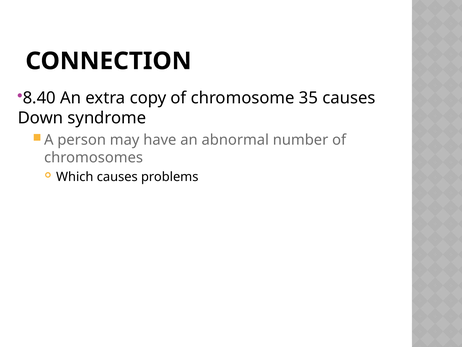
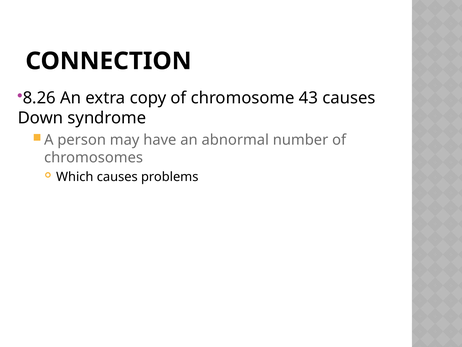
8.40: 8.40 -> 8.26
35: 35 -> 43
